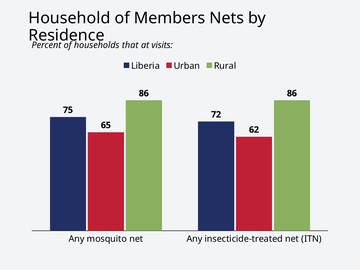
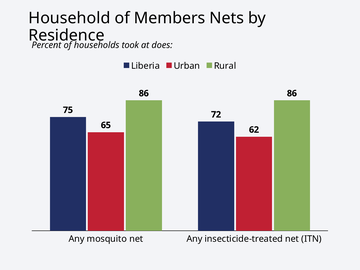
that: that -> took
visits: visits -> does
